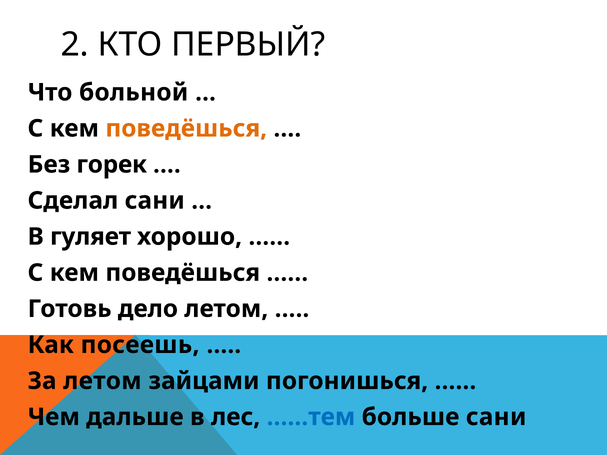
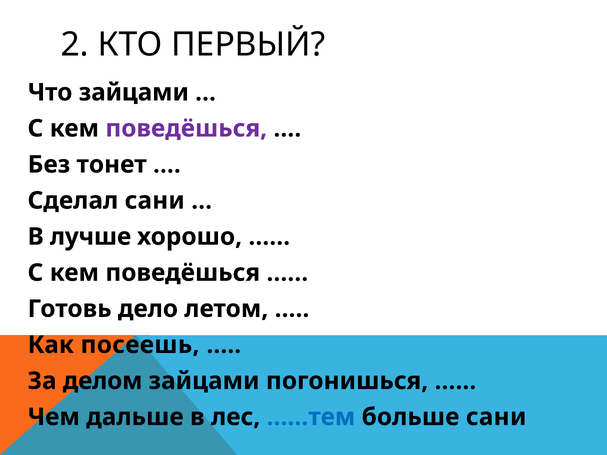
Что больной: больной -> зайцами
поведёшься at (186, 129) colour: orange -> purple
горек: горек -> тонет
гуляет: гуляет -> лучше
За летом: летом -> делом
